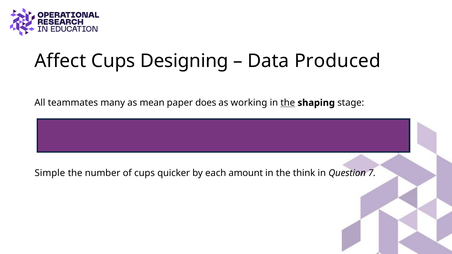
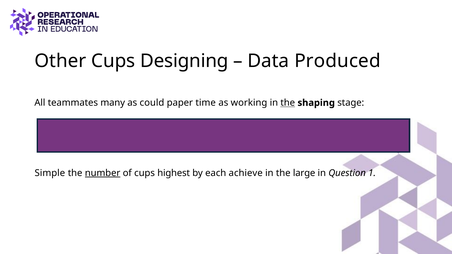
Affect: Affect -> Other
mean: mean -> could
does: does -> time
number underline: none -> present
quicker: quicker -> highest
amount: amount -> achieve
think: think -> large
7: 7 -> 1
